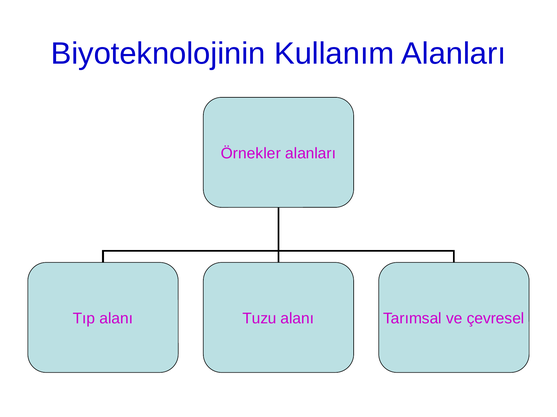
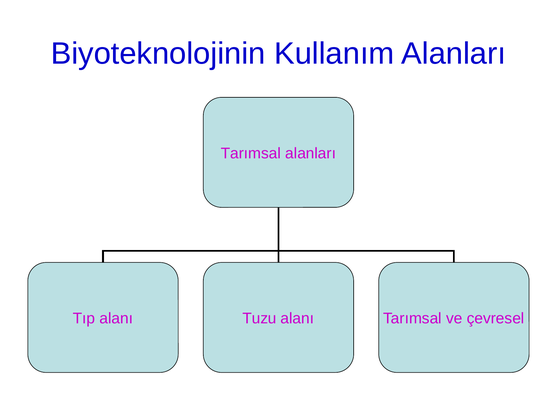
Örnekler at (251, 154): Örnekler -> Tarımsal
